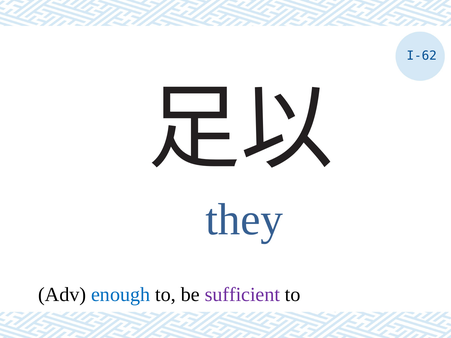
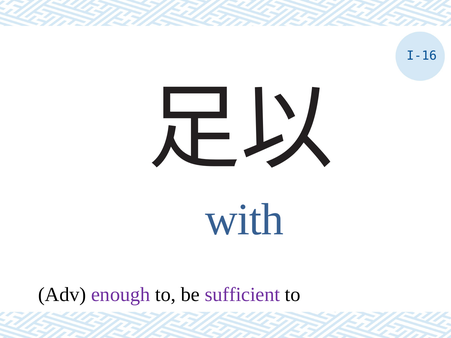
I-62: I-62 -> I-16
they: they -> with
enough colour: blue -> purple
